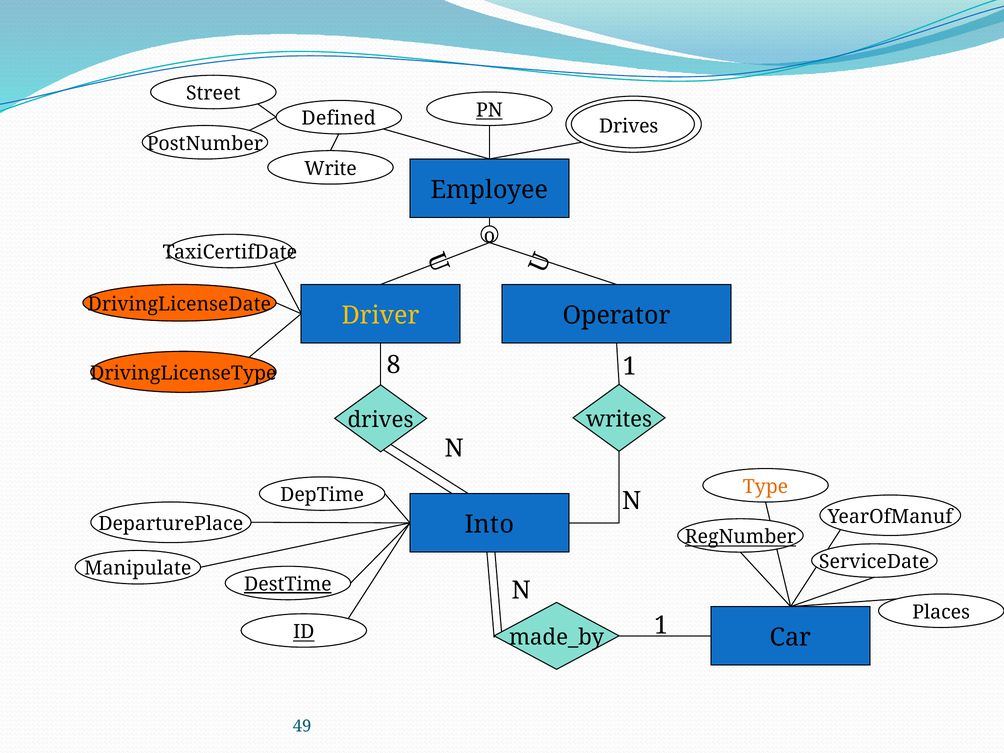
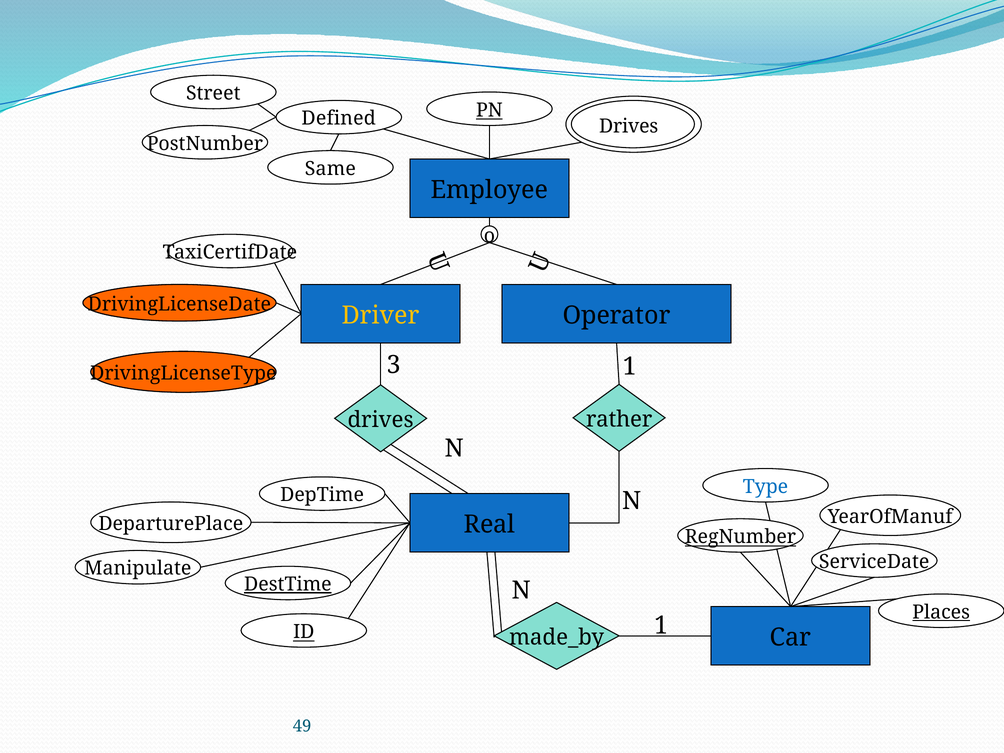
Write: Write -> Same
8: 8 -> 3
writes: writes -> rather
Type colour: orange -> blue
Into: Into -> Real
Places underline: none -> present
